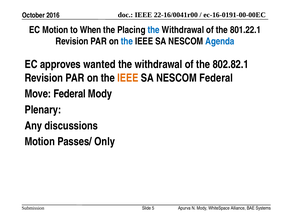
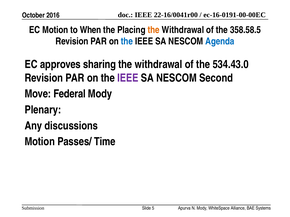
the at (154, 30) colour: blue -> orange
801.22.1: 801.22.1 -> 358.58.5
wanted: wanted -> sharing
802.82.1: 802.82.1 -> 534.43.0
IEEE at (128, 78) colour: orange -> purple
NESCOM Federal: Federal -> Second
Only: Only -> Time
